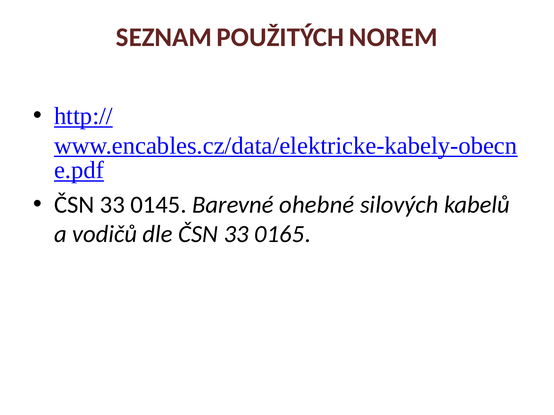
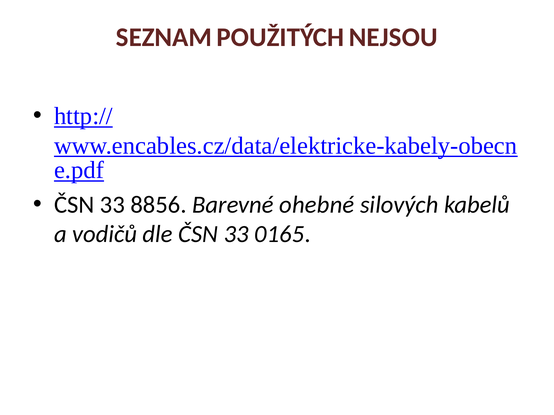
NOREM: NOREM -> NEJSOU
0145: 0145 -> 8856
